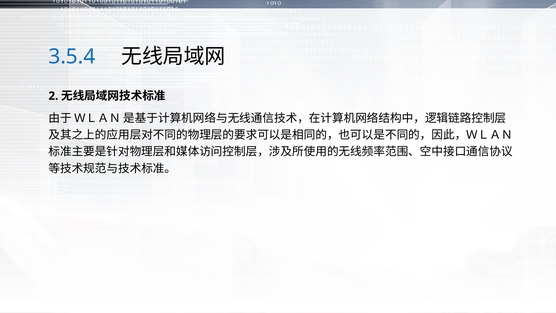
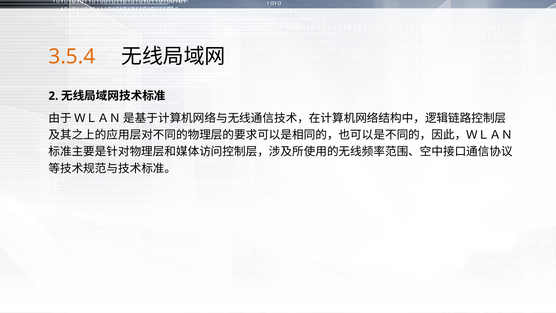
3.5.4 colour: blue -> orange
